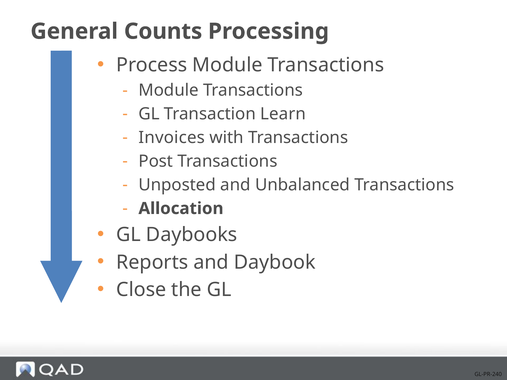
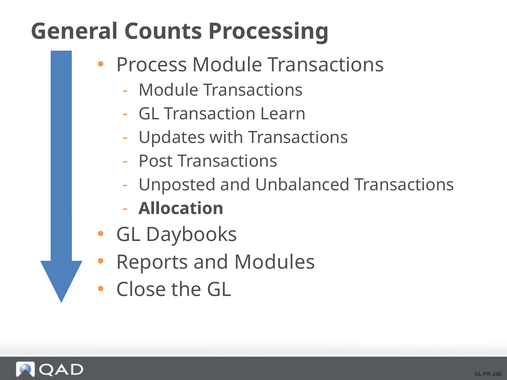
Invoices: Invoices -> Updates
Daybook: Daybook -> Modules
